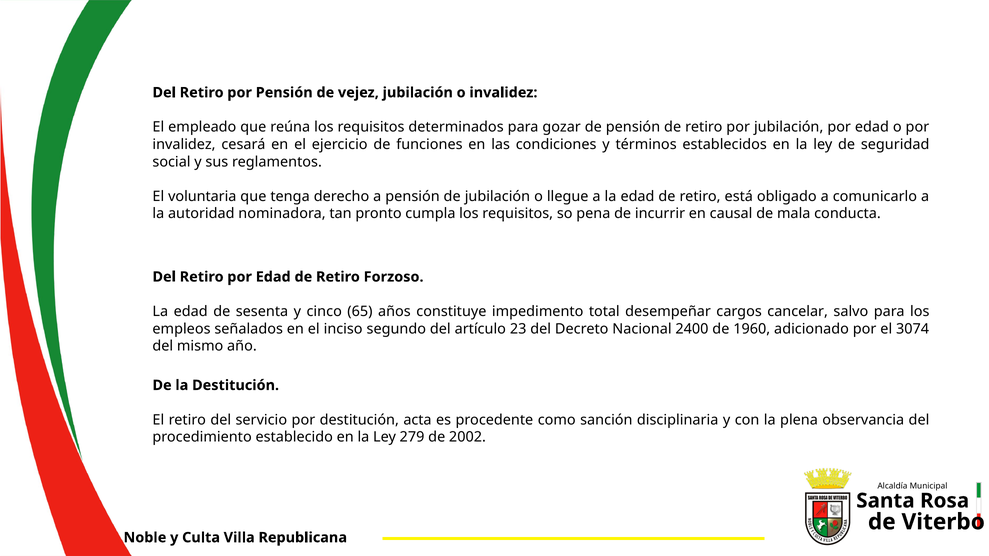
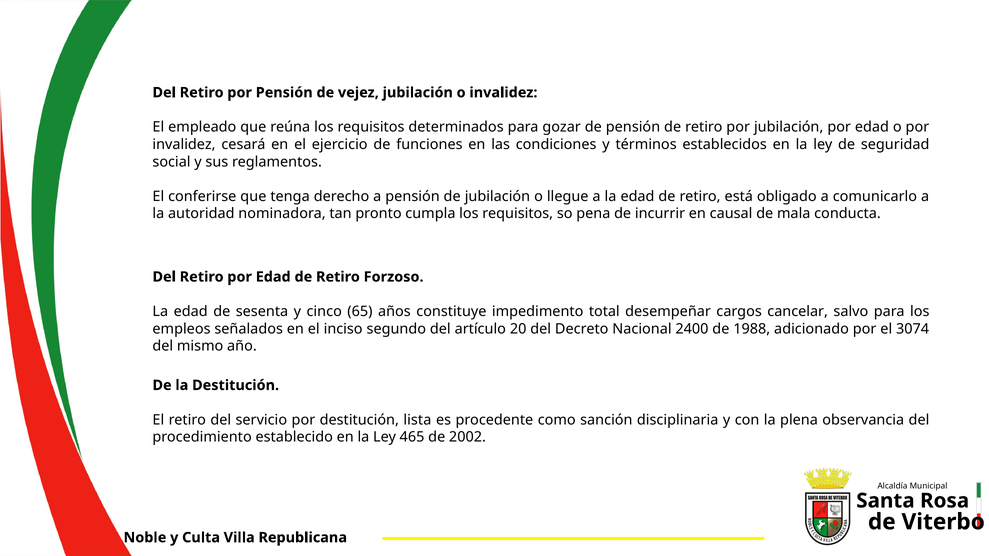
voluntaria: voluntaria -> conferirse
23: 23 -> 20
1960: 1960 -> 1988
acta: acta -> lista
279: 279 -> 465
